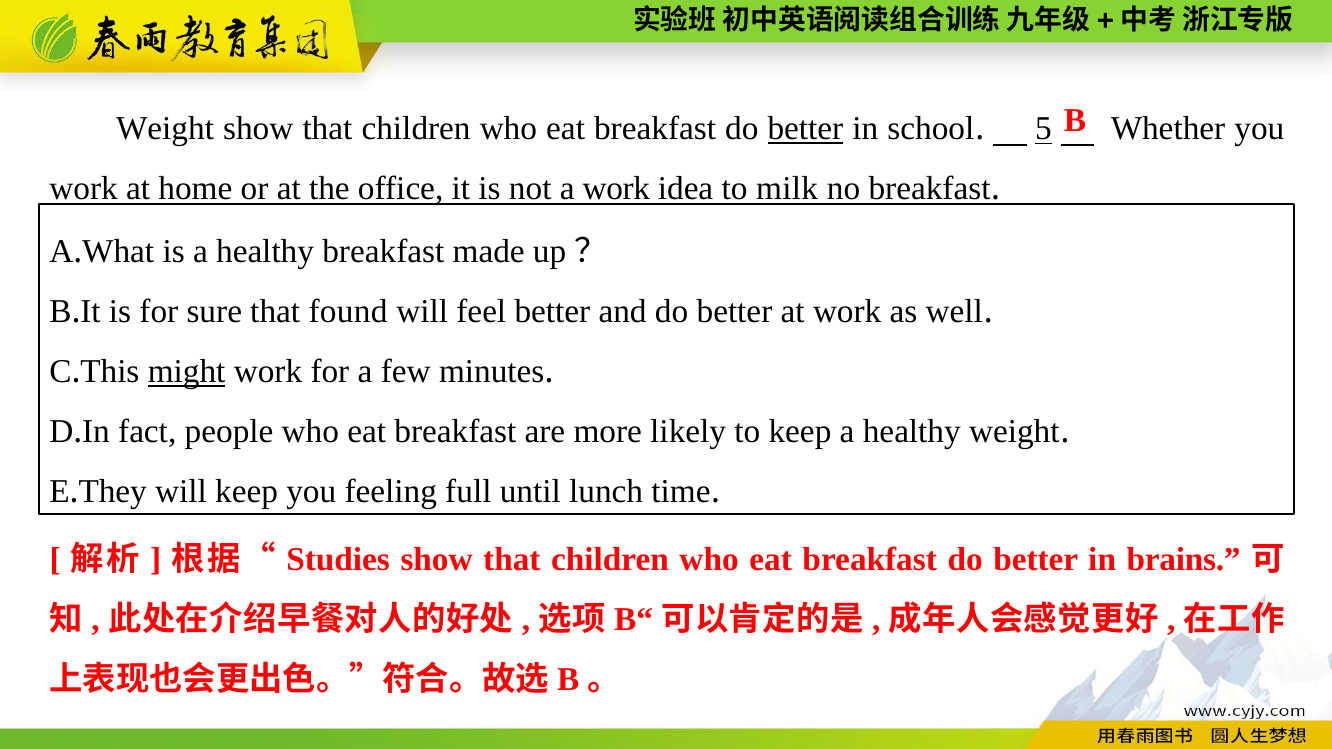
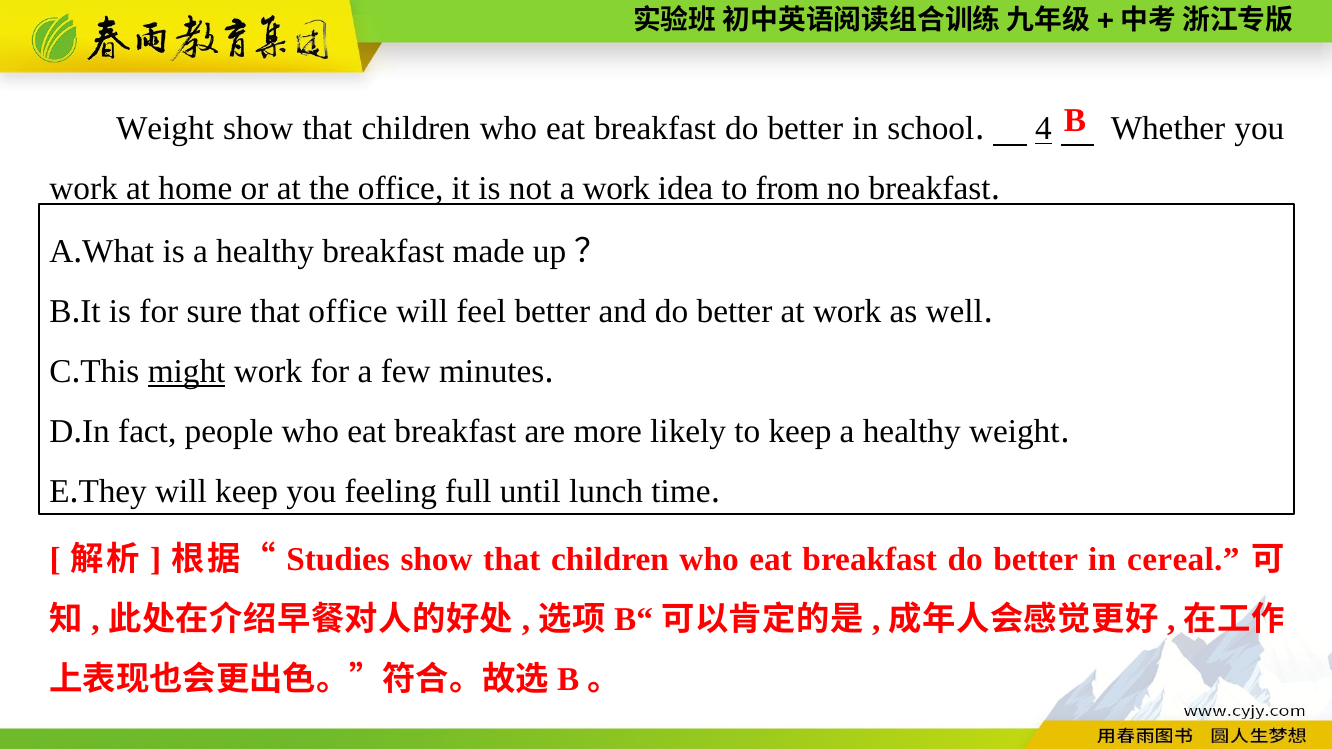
better at (805, 129) underline: present -> none
5: 5 -> 4
milk: milk -> from
that found: found -> office
brains: brains -> cereal
